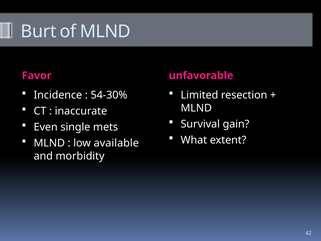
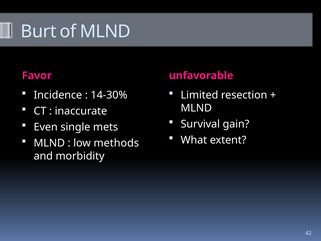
54-30%: 54-30% -> 14-30%
available: available -> methods
